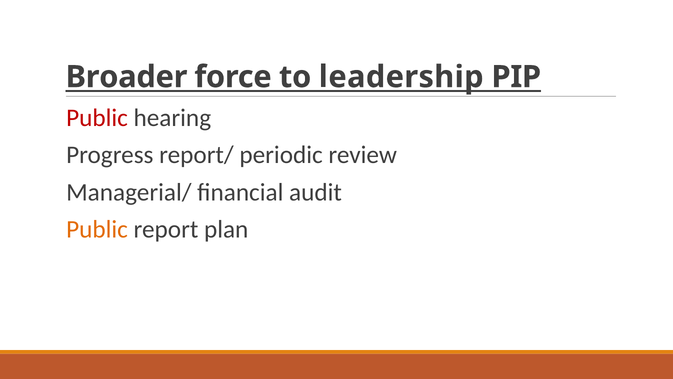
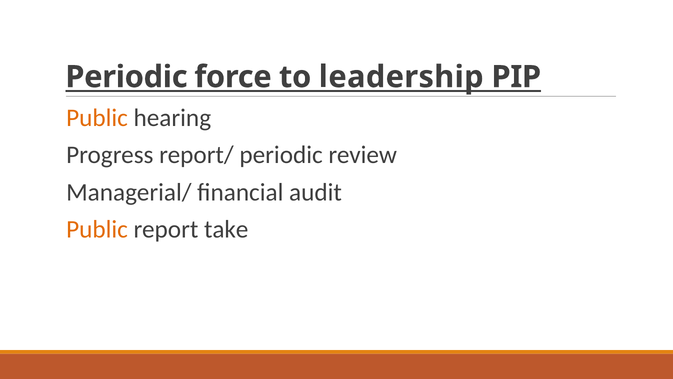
Broader at (126, 77): Broader -> Periodic
Public at (97, 118) colour: red -> orange
plan: plan -> take
